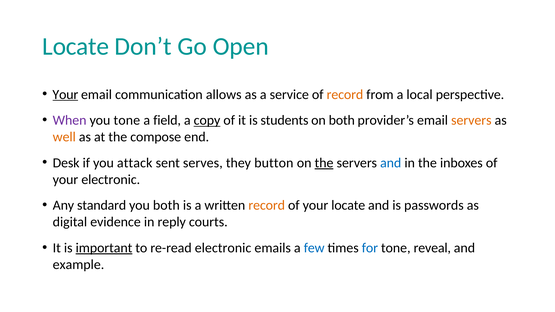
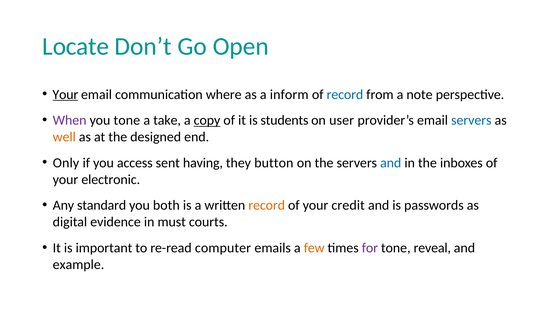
allows: allows -> where
service: service -> inform
record at (345, 94) colour: orange -> blue
local: local -> note
field: field -> take
on both: both -> user
servers at (471, 120) colour: orange -> blue
compose: compose -> designed
Desk: Desk -> Only
attack: attack -> access
serves: serves -> having
the at (324, 163) underline: present -> none
your locate: locate -> credit
reply: reply -> must
important underline: present -> none
re-read electronic: electronic -> computer
few colour: blue -> orange
for colour: blue -> purple
